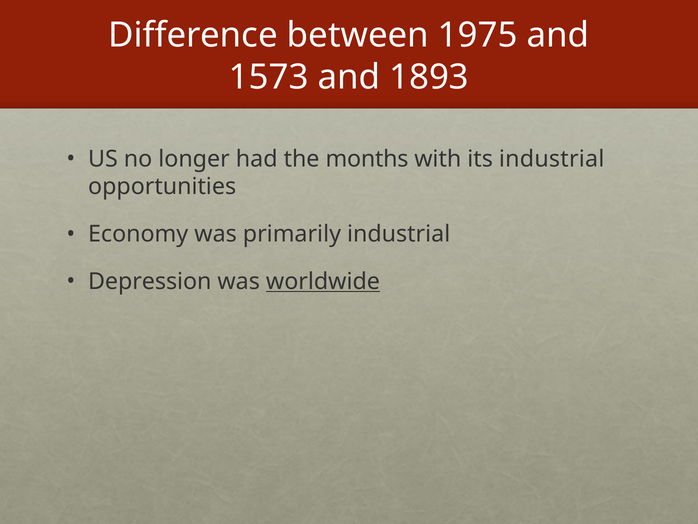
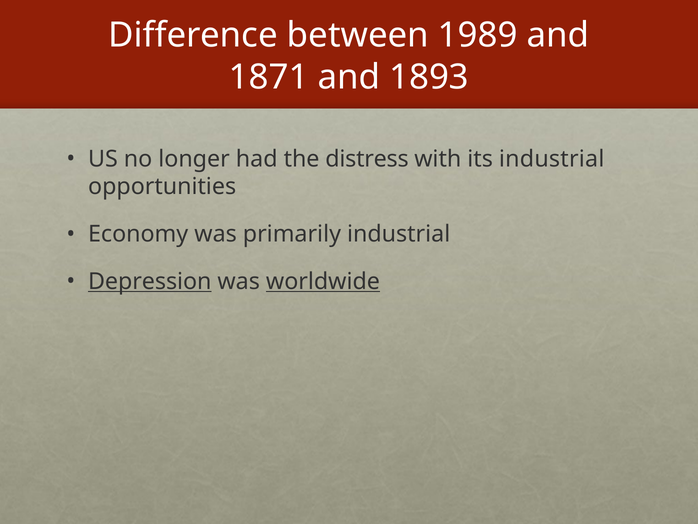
1975: 1975 -> 1989
1573: 1573 -> 1871
months: months -> distress
Depression underline: none -> present
